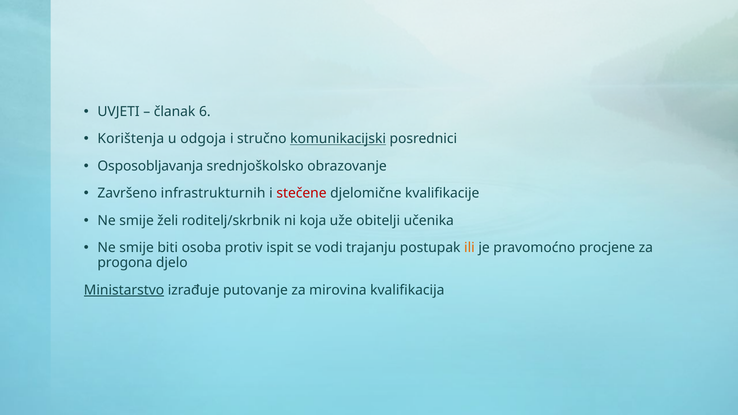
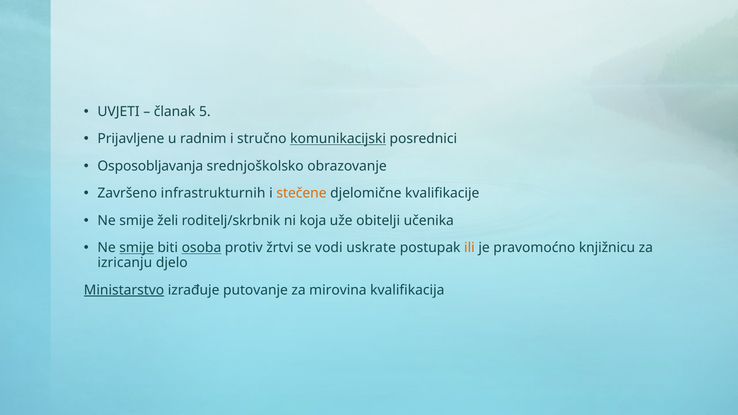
6: 6 -> 5
Korištenja: Korištenja -> Prijavljene
odgoja: odgoja -> radnim
stečene colour: red -> orange
smije at (137, 248) underline: none -> present
osoba underline: none -> present
ispit: ispit -> žrtvi
trajanju: trajanju -> uskrate
procjene: procjene -> knjižnicu
progona: progona -> izricanju
